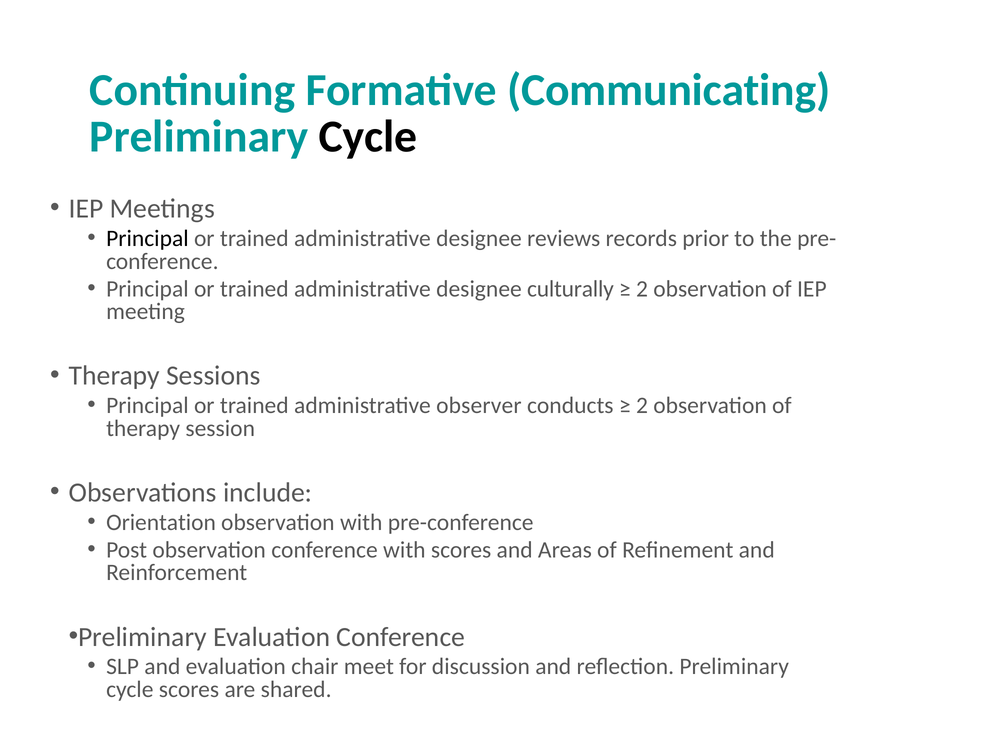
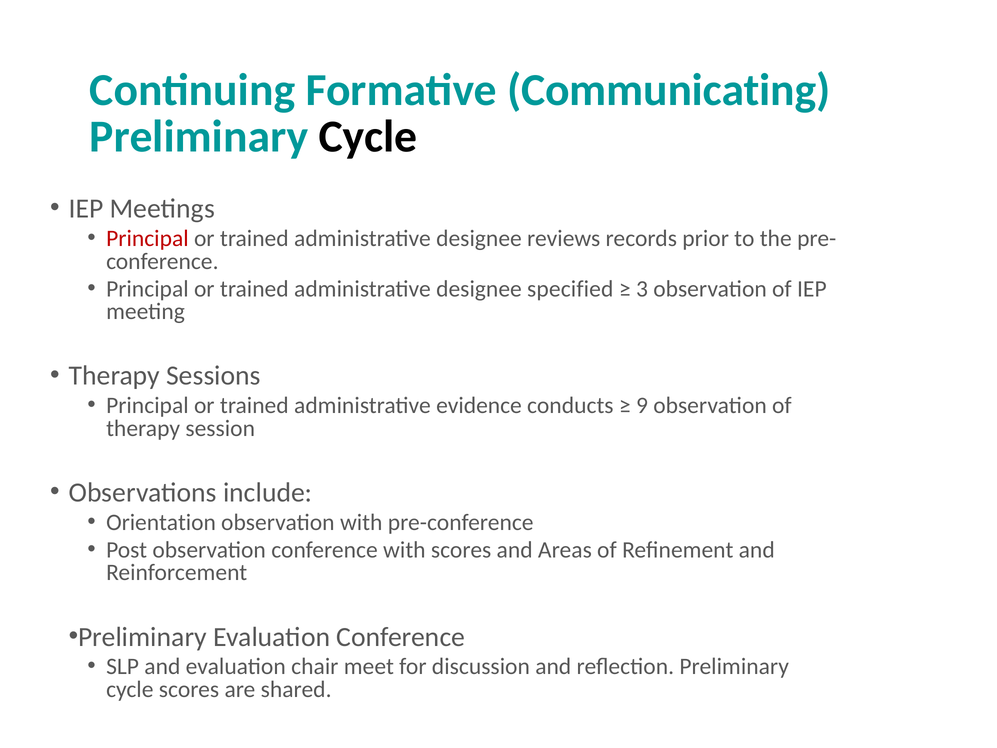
Principal at (147, 238) colour: black -> red
culturally: culturally -> specified
2 at (642, 289): 2 -> 3
observer: observer -> evidence
2 at (642, 405): 2 -> 9
